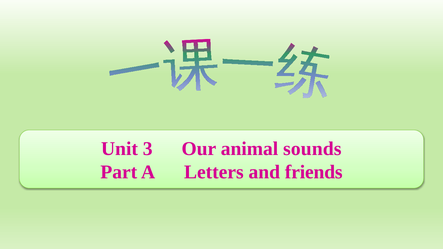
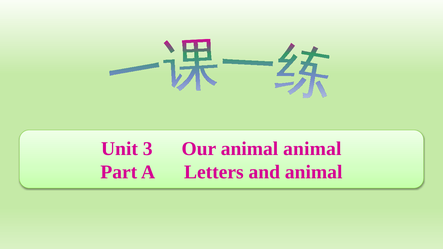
animal sounds: sounds -> animal
and friends: friends -> animal
